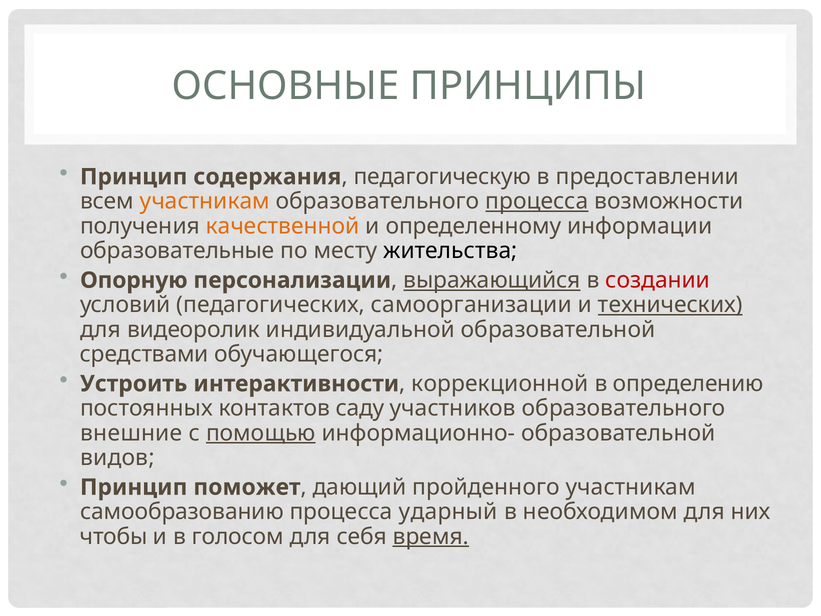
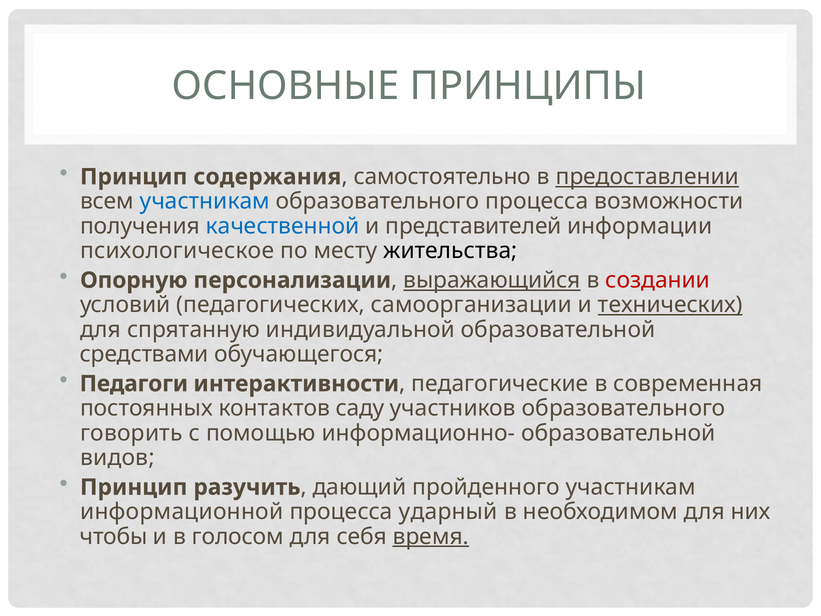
педагогическую: педагогическую -> самостоятельно
предоставлении underline: none -> present
участникам at (205, 201) colour: orange -> blue
процесса at (537, 201) underline: present -> none
качественной colour: orange -> blue
определенному: определенному -> представителей
образовательные: образовательные -> психологическое
видеоролик: видеоролик -> спрятанную
Устроить: Устроить -> Педагоги
коррекционной: коррекционной -> педагогические
определению: определению -> современная
внешние: внешние -> говорить
помощью underline: present -> none
поможет: поможет -> разучить
самообразованию: самообразованию -> информационной
